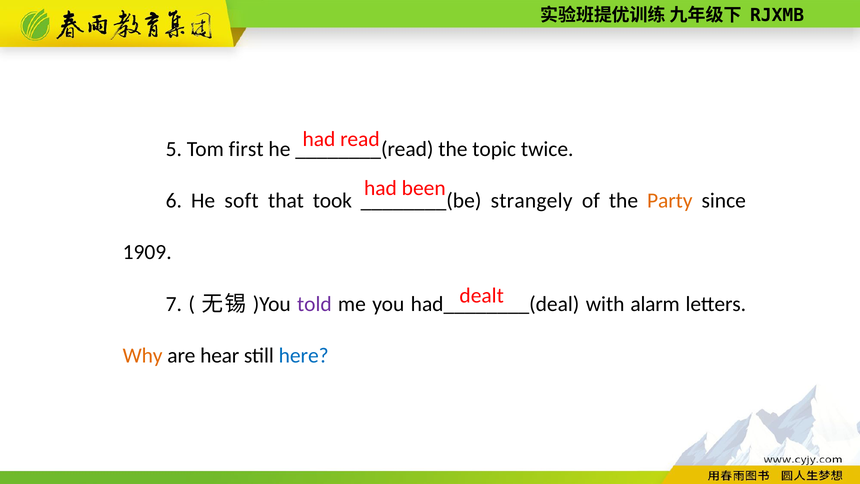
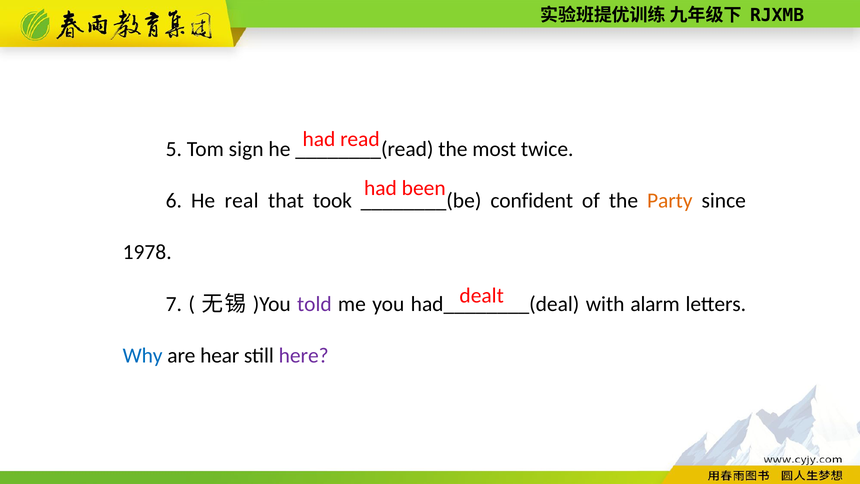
first: first -> sign
topic: topic -> most
soft: soft -> real
strangely: strangely -> confident
1909: 1909 -> 1978
Why colour: orange -> blue
here colour: blue -> purple
